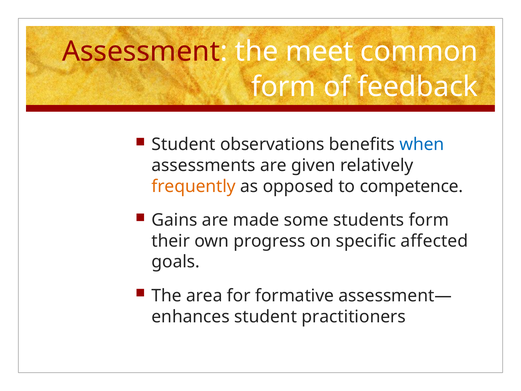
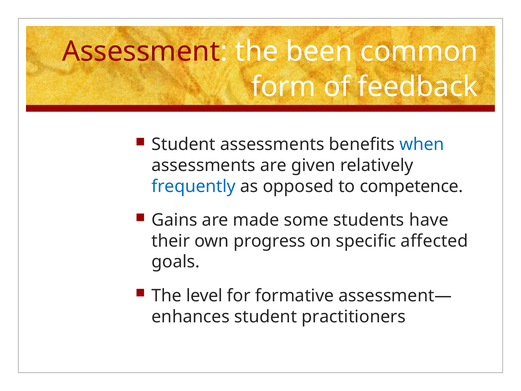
meet: meet -> been
Student observations: observations -> assessments
frequently colour: orange -> blue
students form: form -> have
area: area -> level
